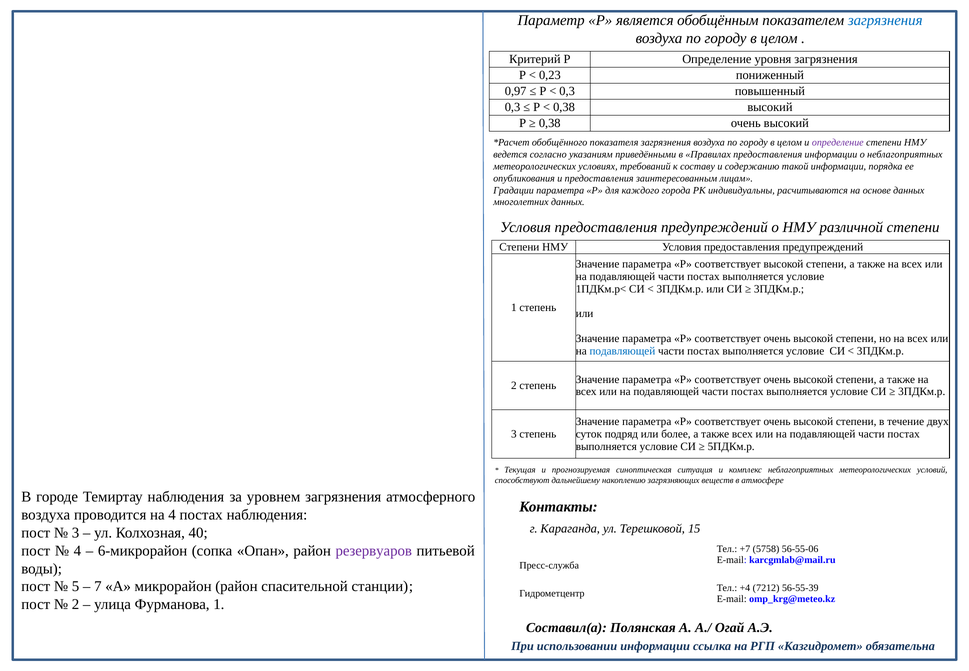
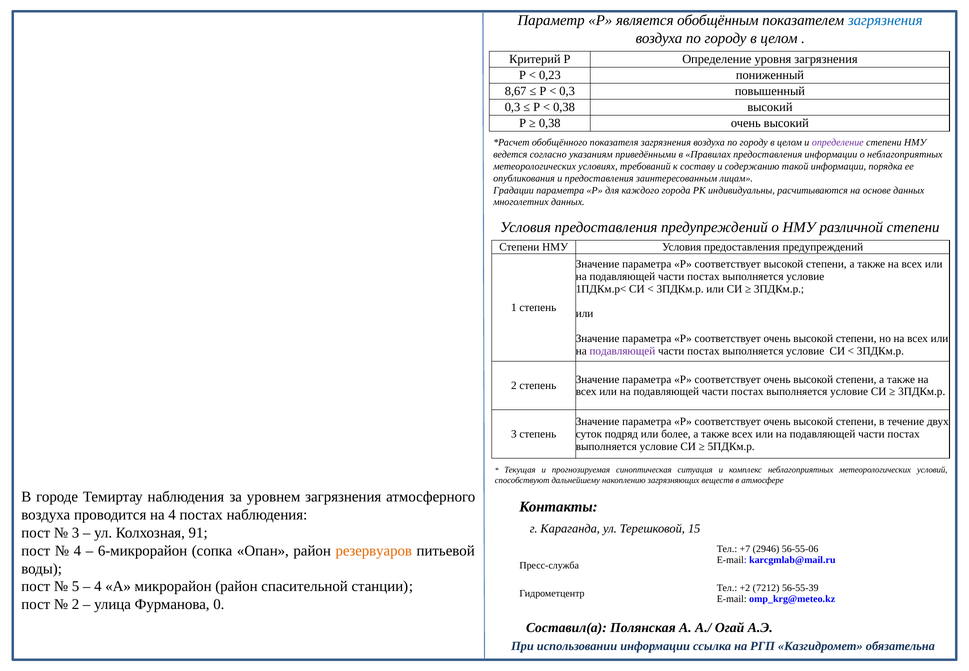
0,97: 0,97 -> 8,67
подавляющей at (622, 351) colour: blue -> purple
40: 40 -> 91
резервуаров colour: purple -> orange
5758: 5758 -> 2946
7 at (98, 586): 7 -> 4
+4: +4 -> +2
Фурманова 1: 1 -> 0
